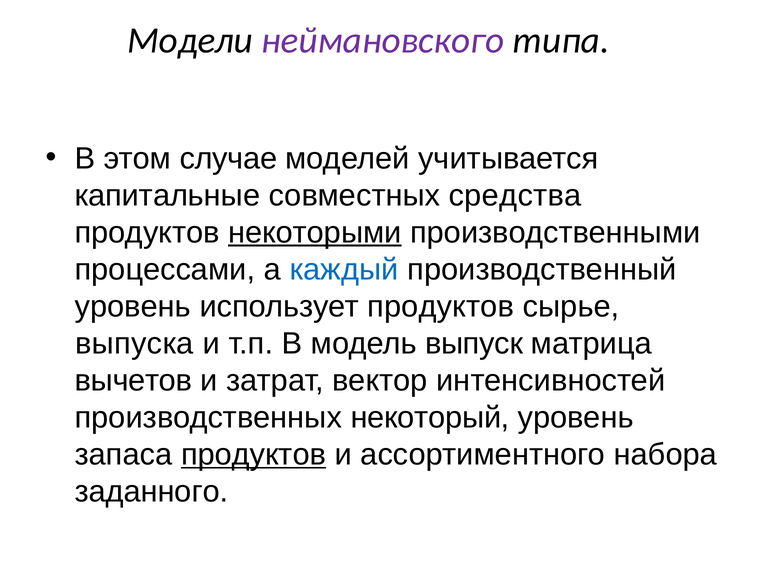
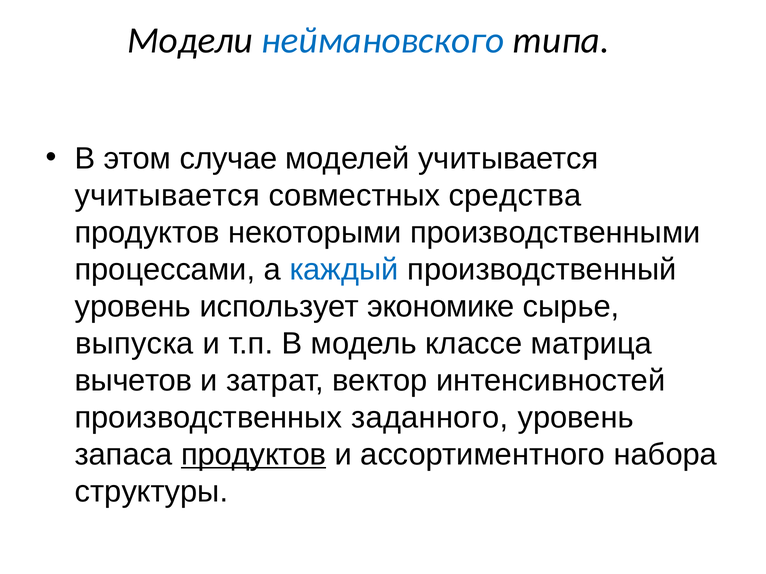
неймановского colour: purple -> blue
капитальные at (167, 196): капитальные -> учитывается
некоторыми underline: present -> none
использует продуктов: продуктов -> экономике
выпуск: выпуск -> классе
некоторый: некоторый -> заданного
заданного: заданного -> структуры
